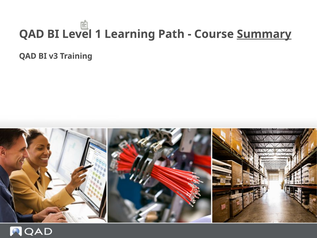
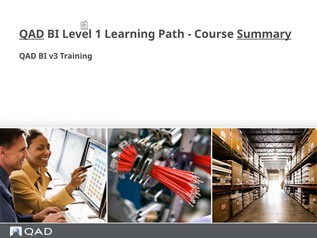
QAD at (32, 34) underline: none -> present
